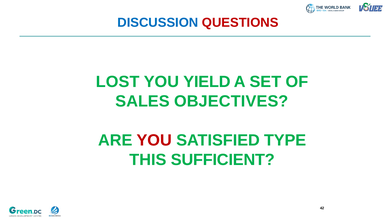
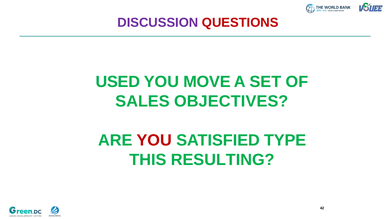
DISCUSSION colour: blue -> purple
LOST: LOST -> USED
YIELD: YIELD -> MOVE
SUFFICIENT: SUFFICIENT -> RESULTING
